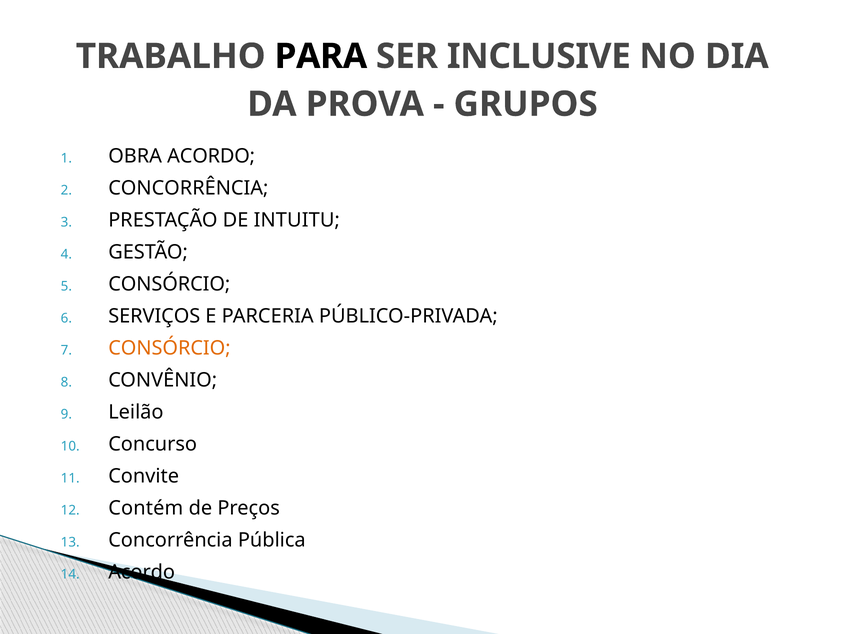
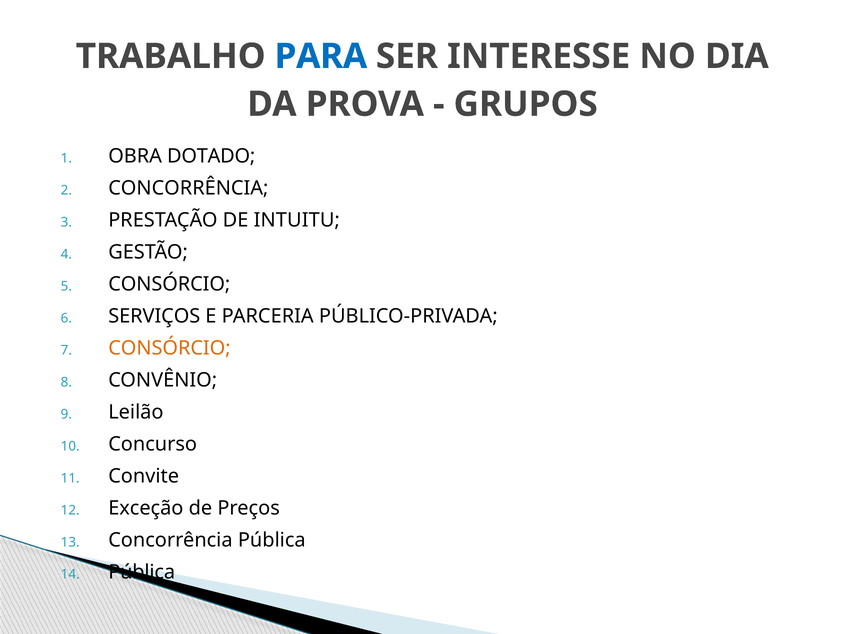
PARA colour: black -> blue
INCLUSIVE: INCLUSIVE -> INTERESSE
OBRA ACORDO: ACORDO -> DOTADO
Contém: Contém -> Exceção
Acordo at (142, 572): Acordo -> Pública
